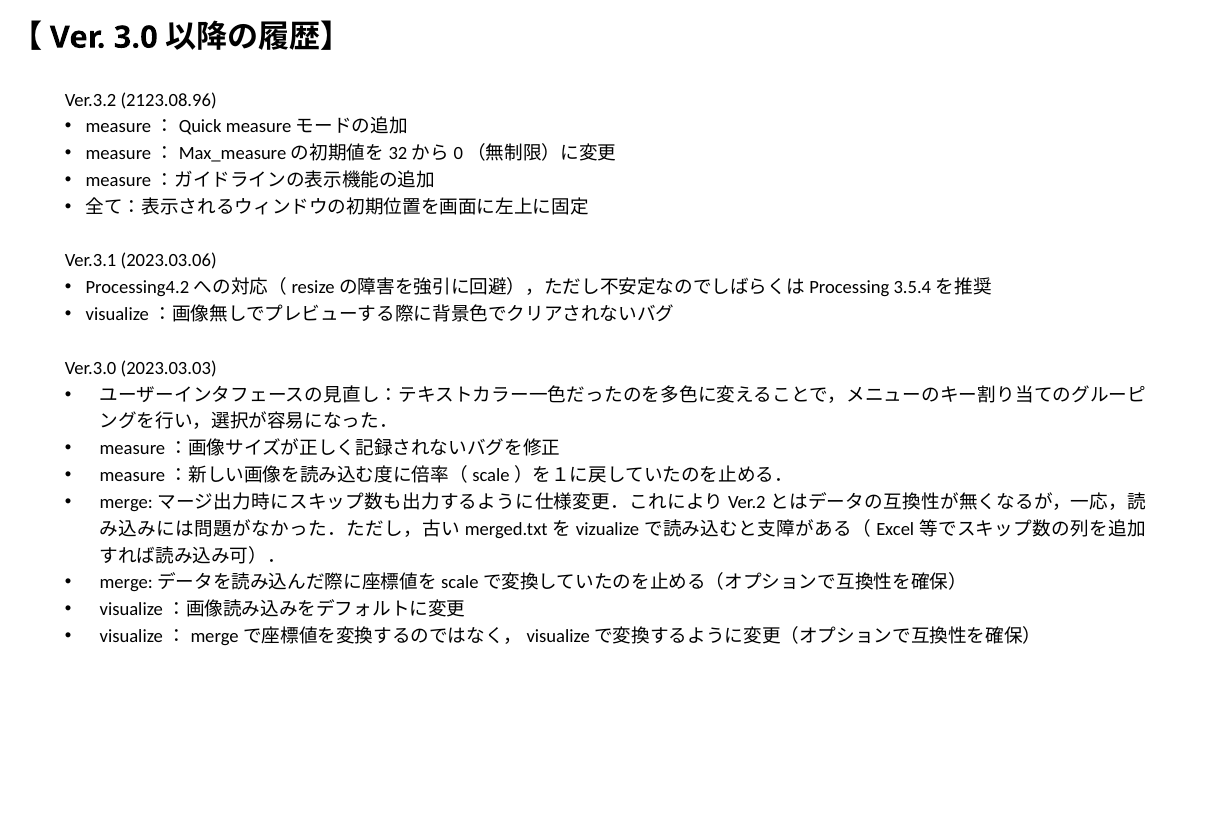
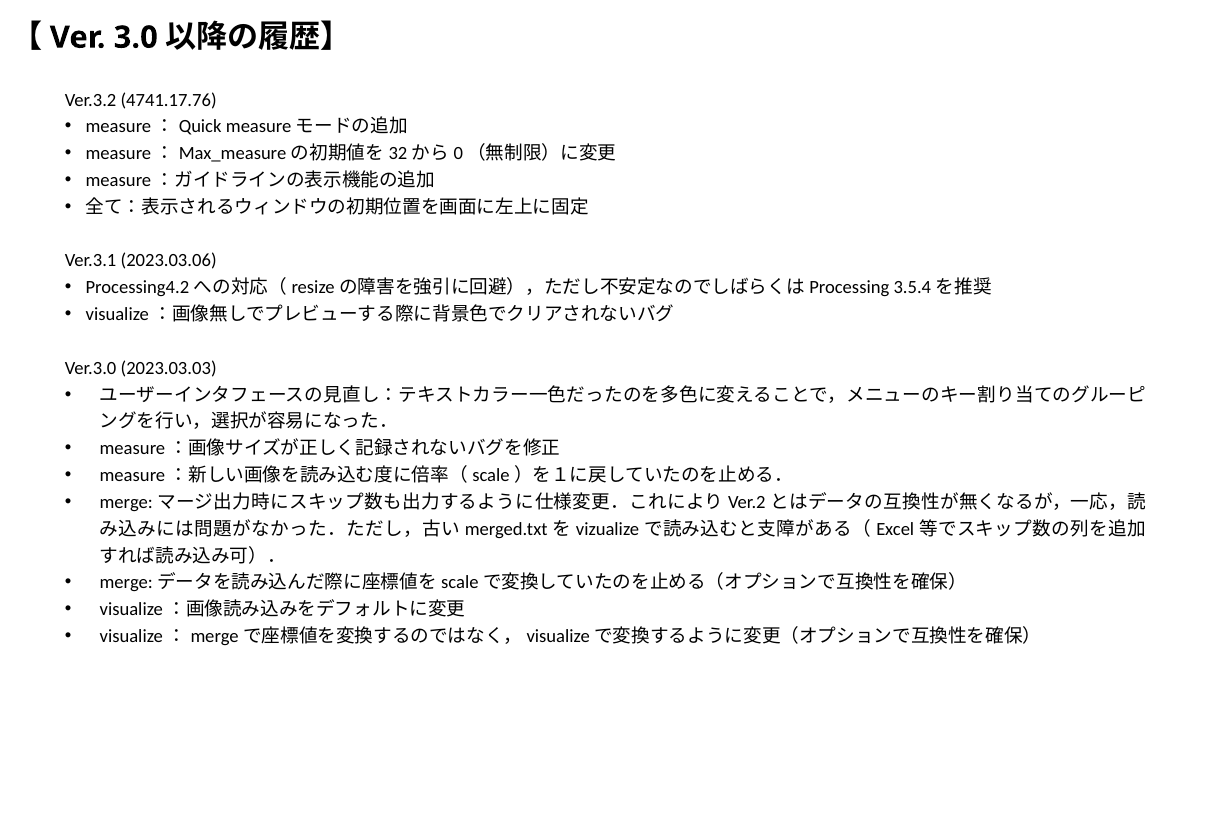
2123.08.96: 2123.08.96 -> 4741.17.76
